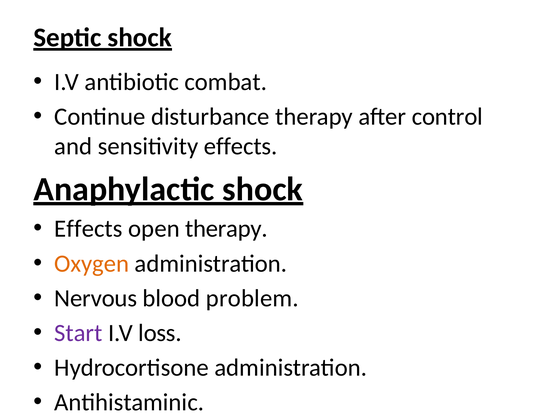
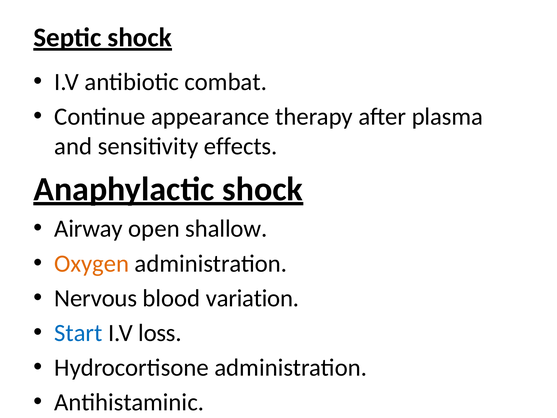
disturbance: disturbance -> appearance
control: control -> plasma
Effects at (88, 229): Effects -> Airway
open therapy: therapy -> shallow
problem: problem -> variation
Start colour: purple -> blue
